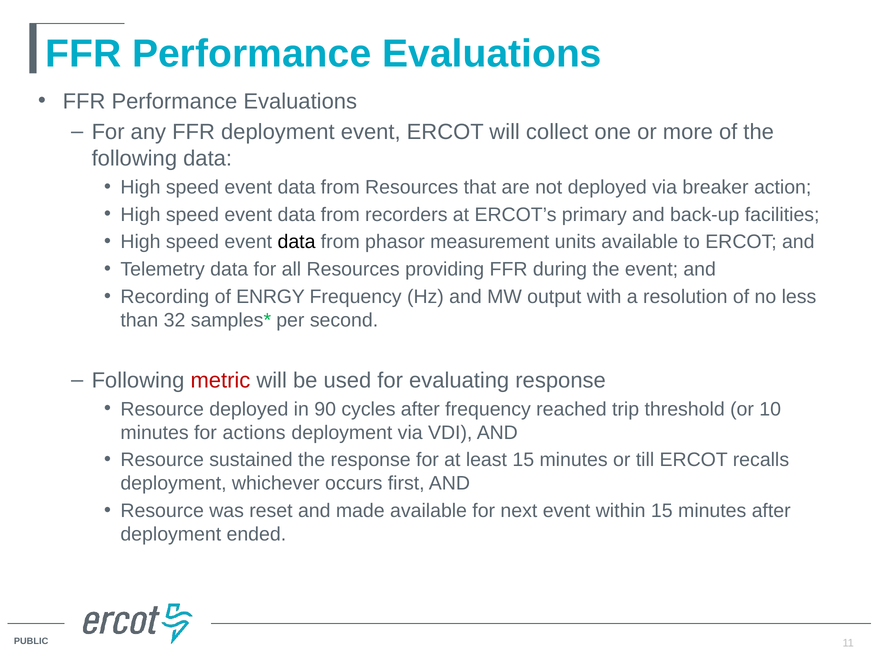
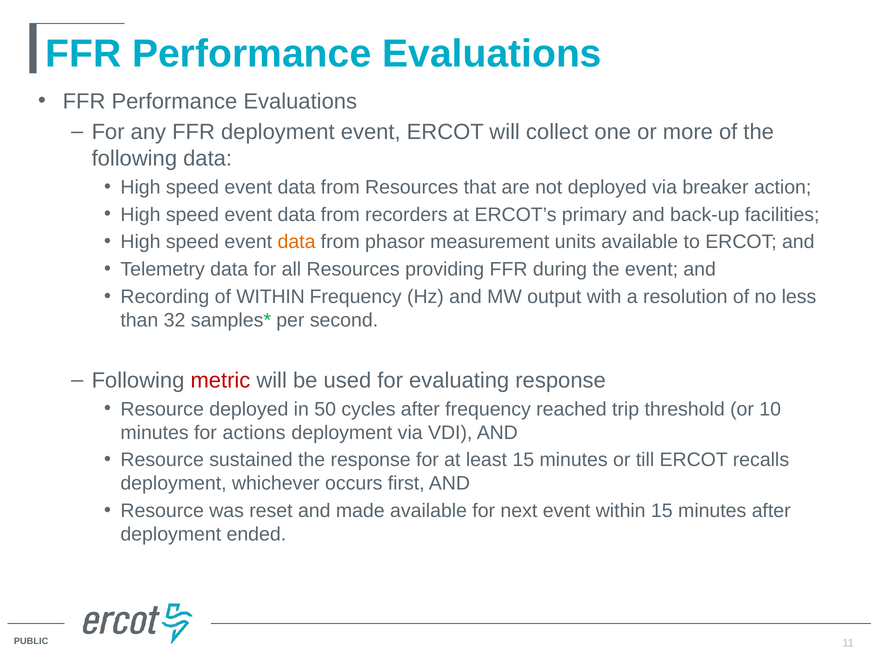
data at (297, 242) colour: black -> orange
of ENRGY: ENRGY -> WITHIN
90: 90 -> 50
